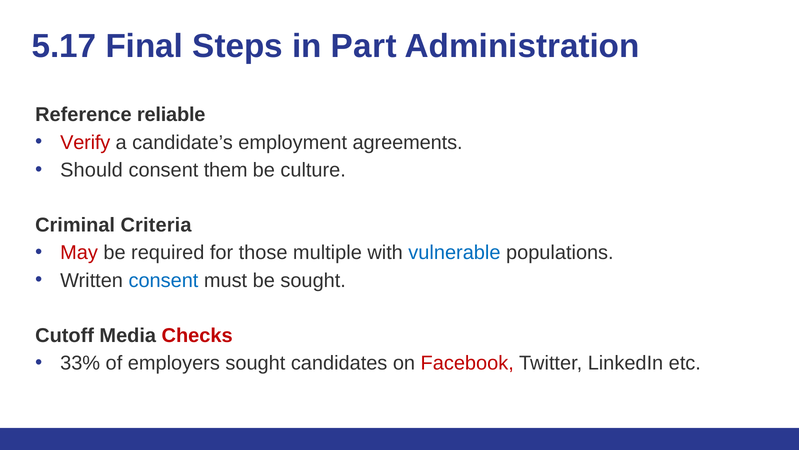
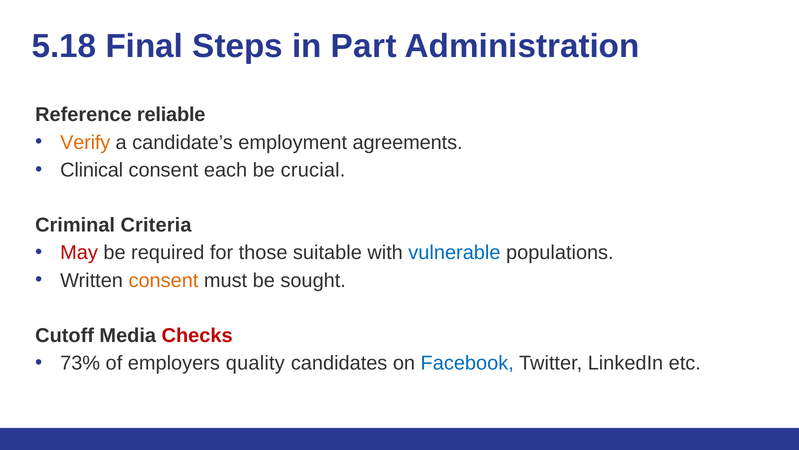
5.17: 5.17 -> 5.18
Verify colour: red -> orange
Should: Should -> Clinical
them: them -> each
culture: culture -> crucial
multiple: multiple -> suitable
consent at (163, 280) colour: blue -> orange
33%: 33% -> 73%
employers sought: sought -> quality
Facebook colour: red -> blue
